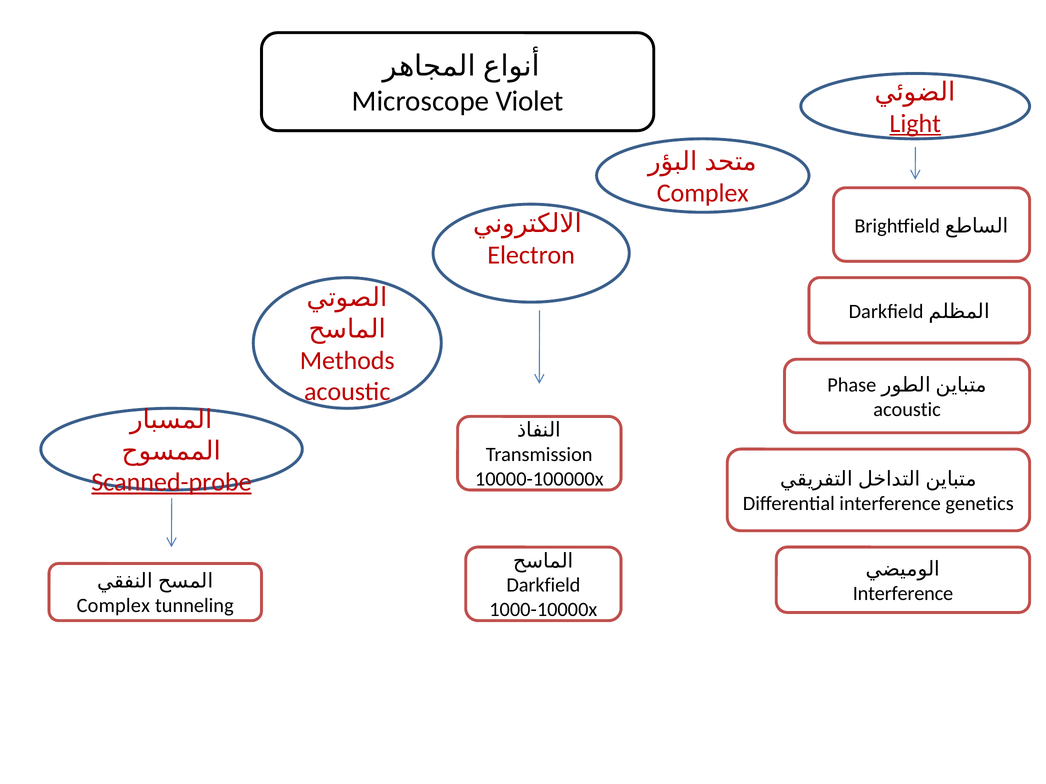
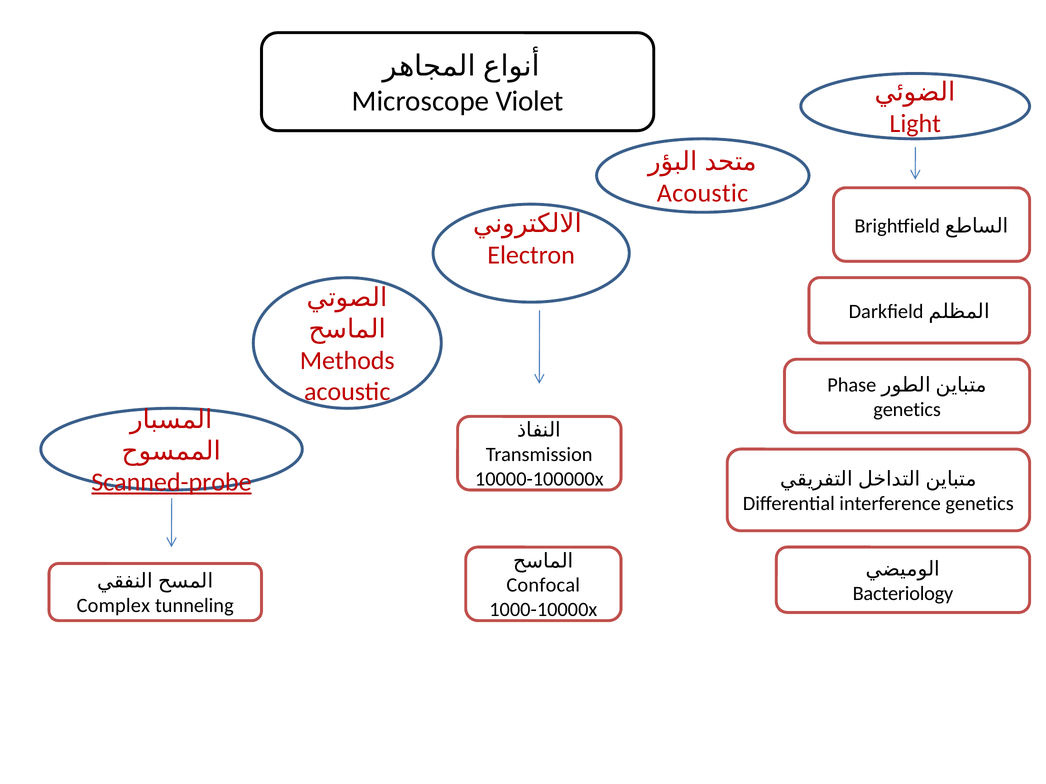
Light underline: present -> none
Complex at (703, 193): Complex -> Acoustic
acoustic at (907, 410): acoustic -> genetics
Darkfield at (543, 586): Darkfield -> Confocal
Interference at (903, 594): Interference -> Bacteriology
